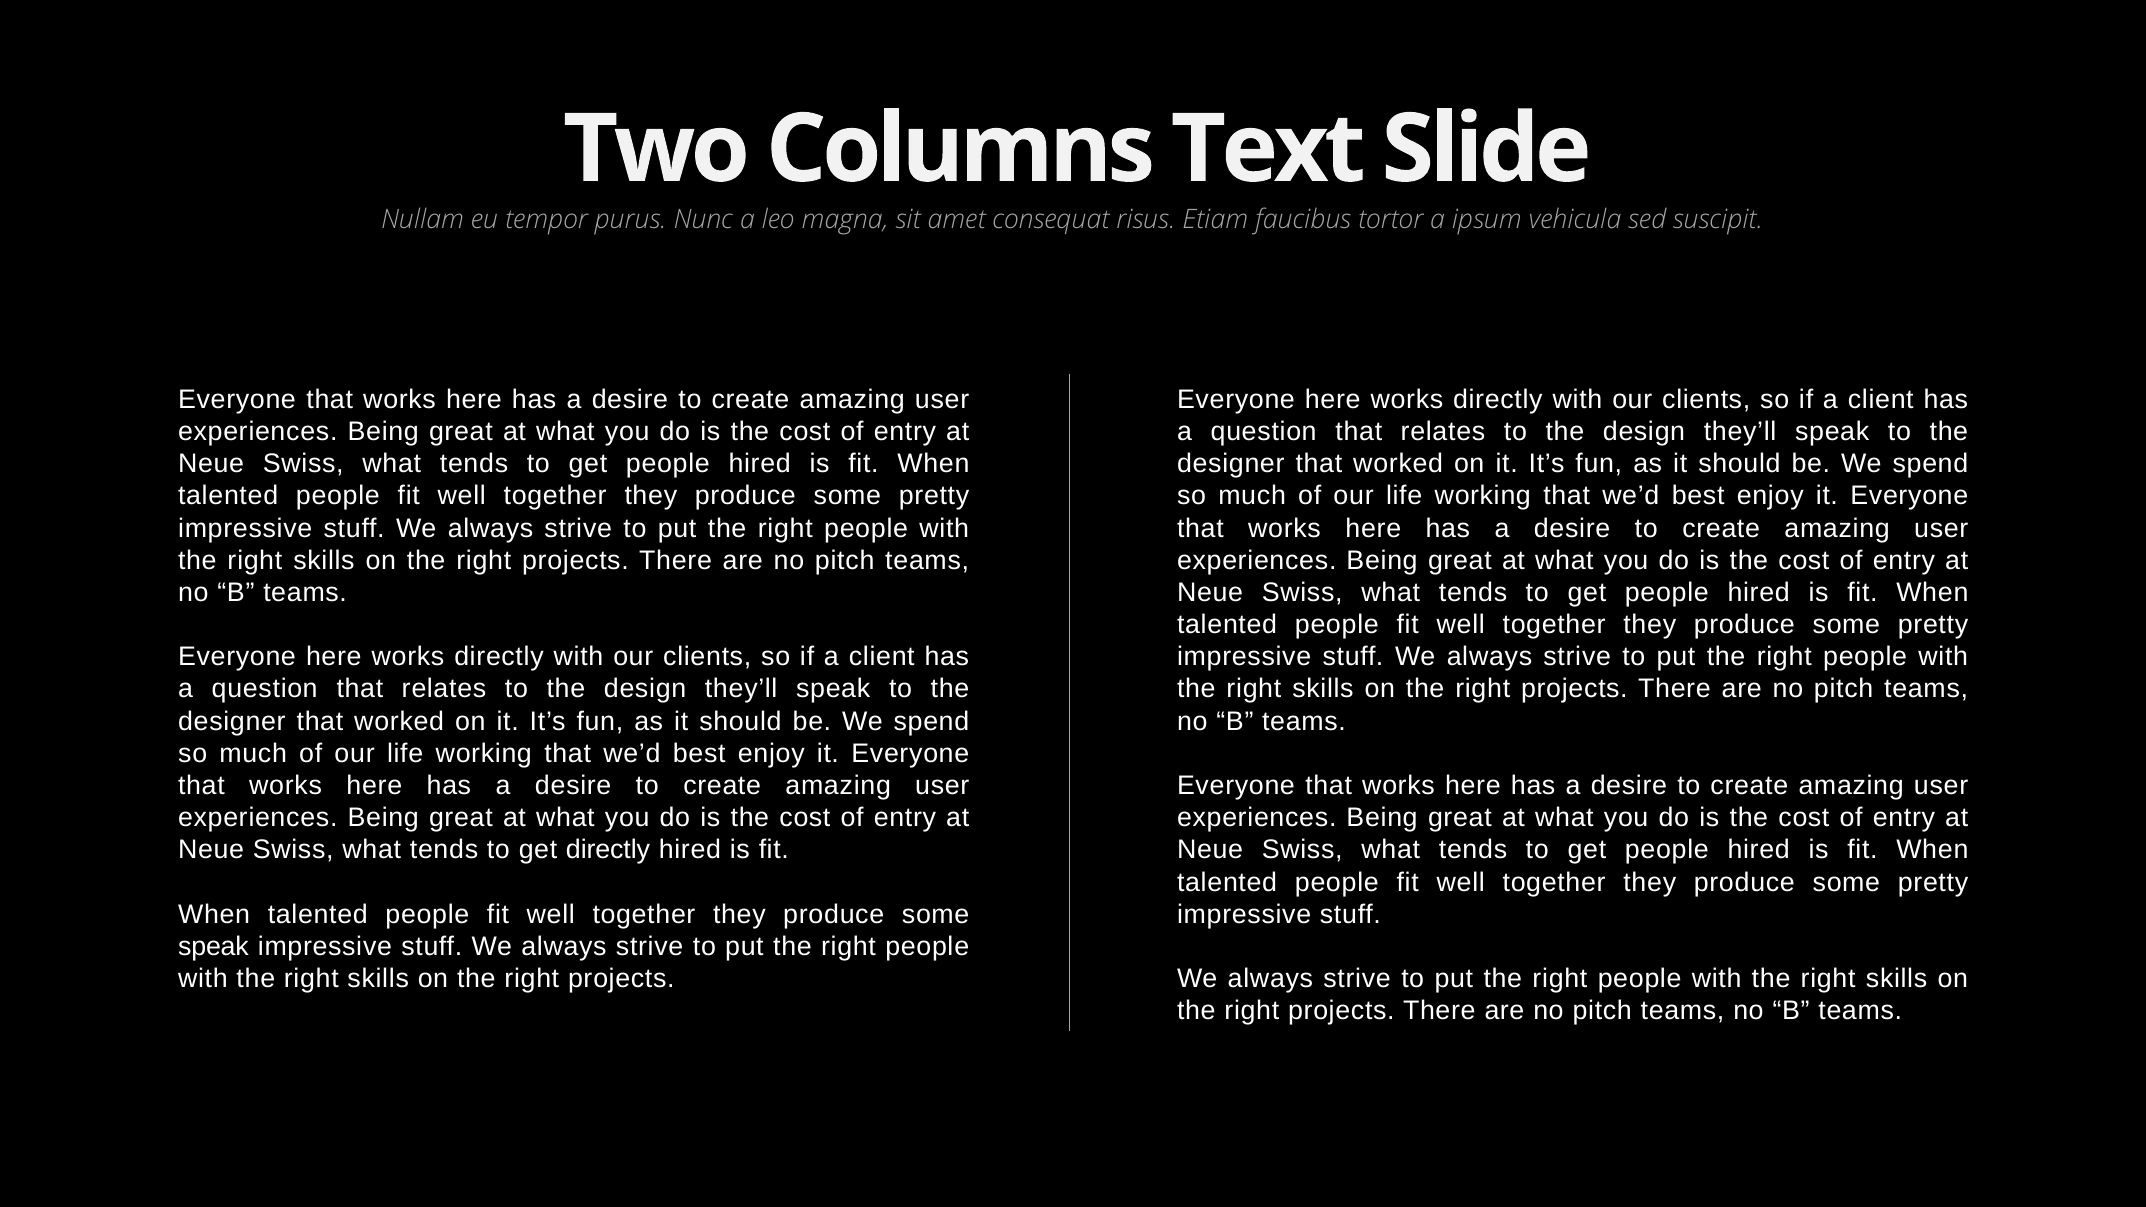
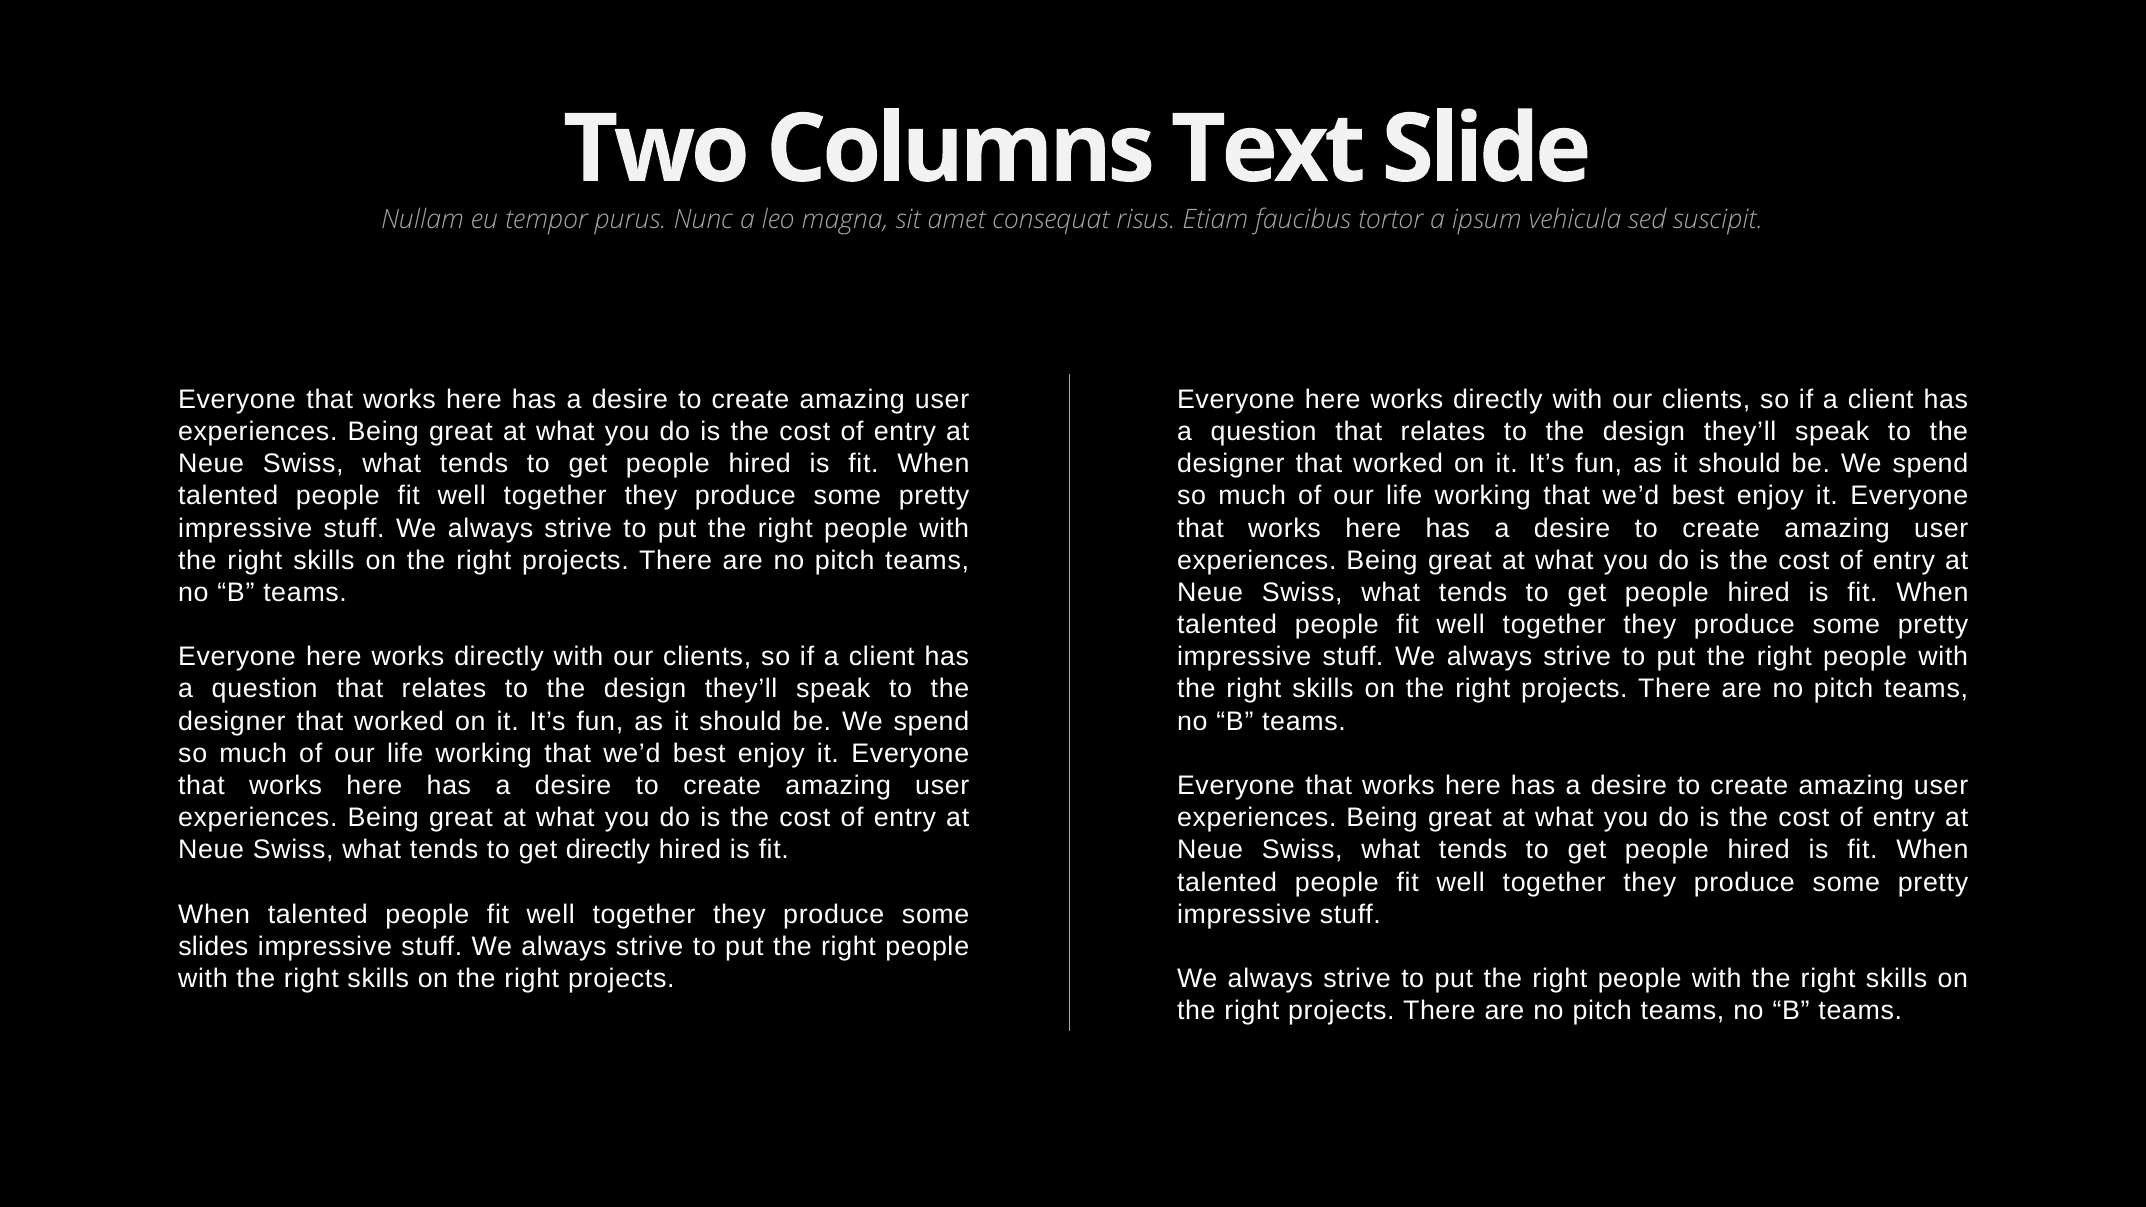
speak at (213, 947): speak -> slides
